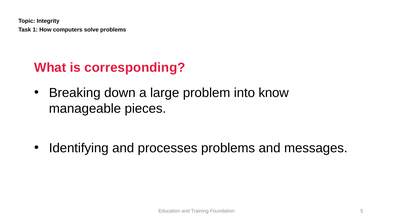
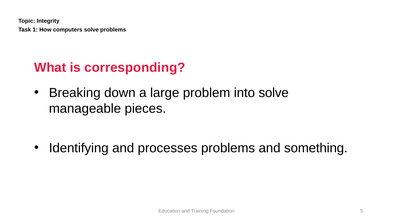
into know: know -> solve
messages: messages -> something
